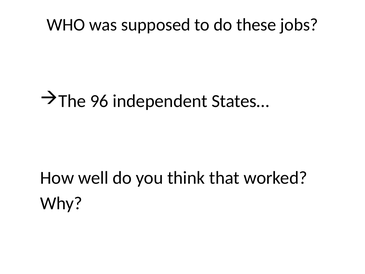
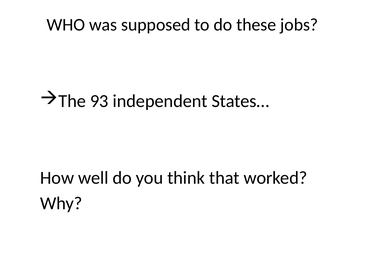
96: 96 -> 93
